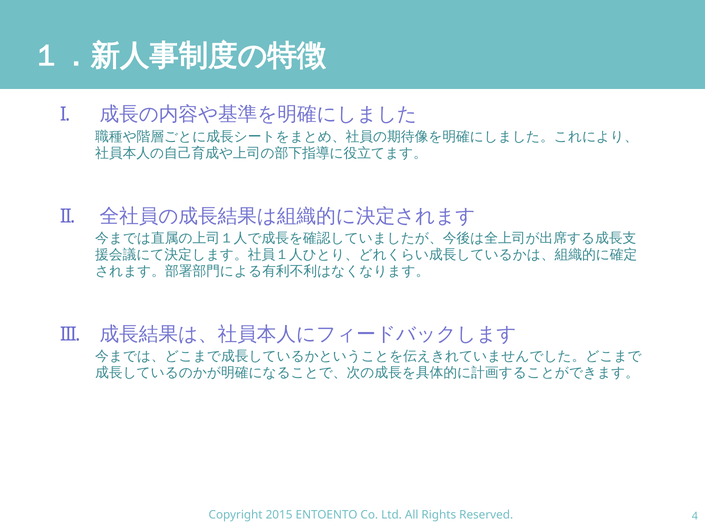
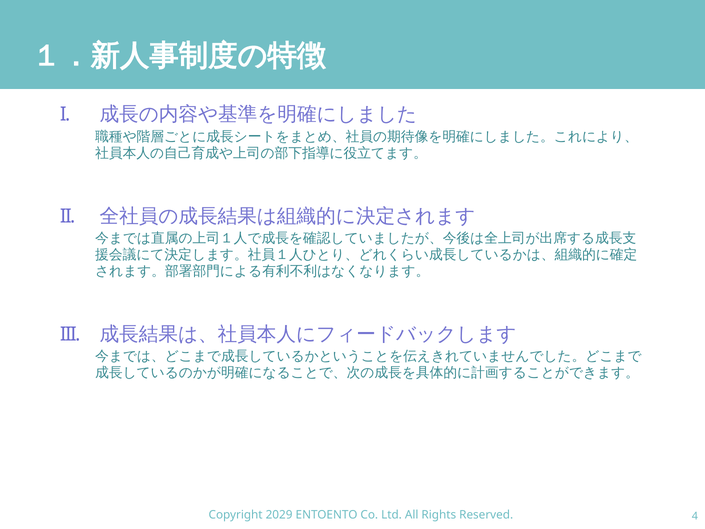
2015: 2015 -> 2029
